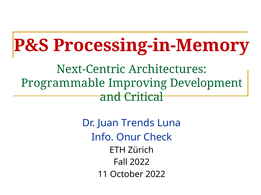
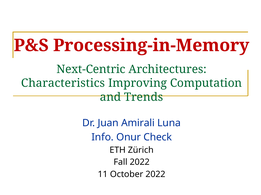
Programmable: Programmable -> Characteristics
Development: Development -> Computation
Critical: Critical -> Trends
Trends: Trends -> Amirali
